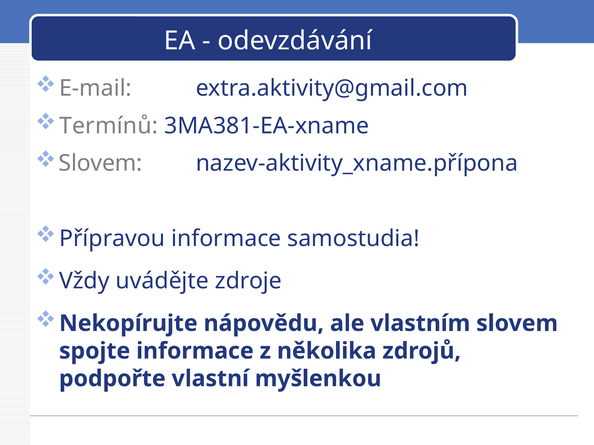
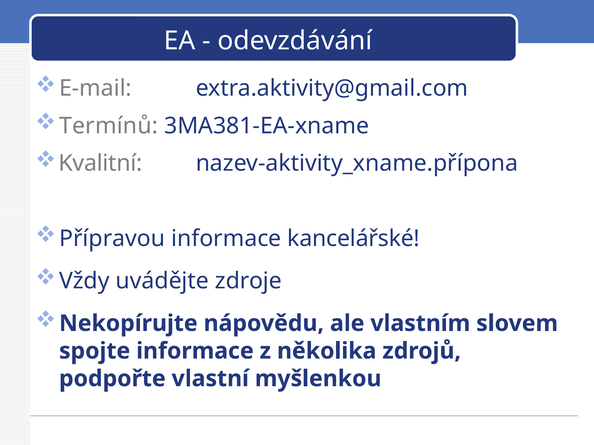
Slovem at (100, 163): Slovem -> Kvalitní
samostudia: samostudia -> kancelářské
